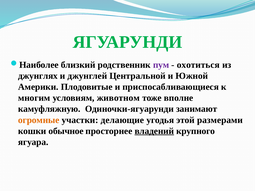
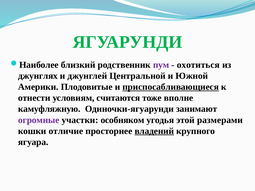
приспосабливающиеся underline: none -> present
многим: многим -> отнести
животном: животном -> считаются
огромные colour: orange -> purple
делающие: делающие -> особняком
обычное: обычное -> отличие
